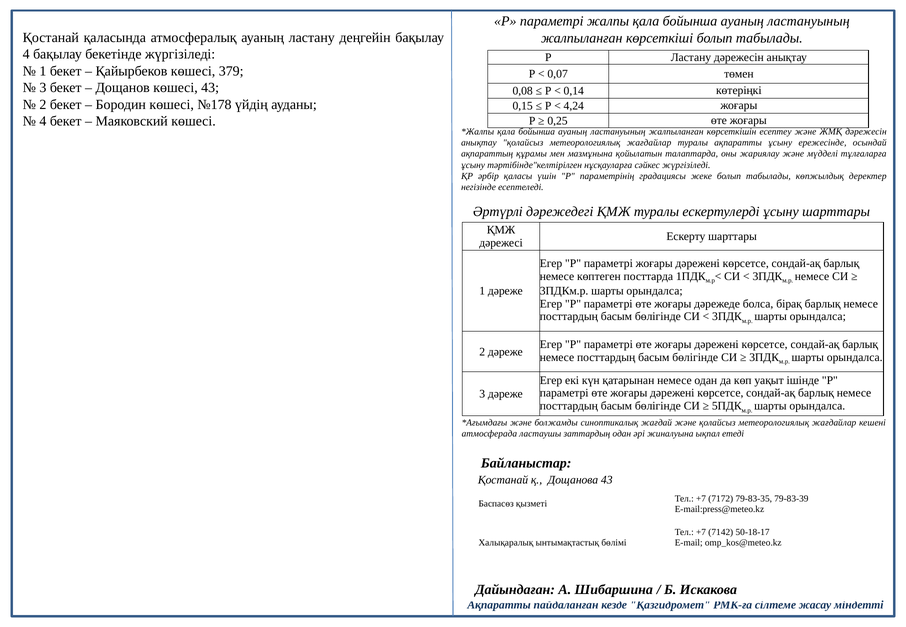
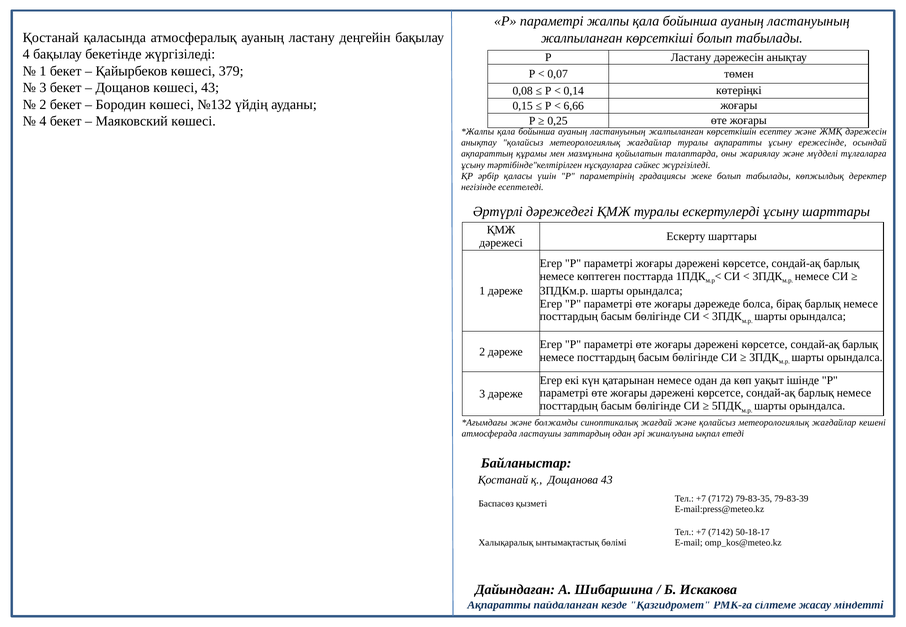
№178: №178 -> №132
4,24: 4,24 -> 6,66
